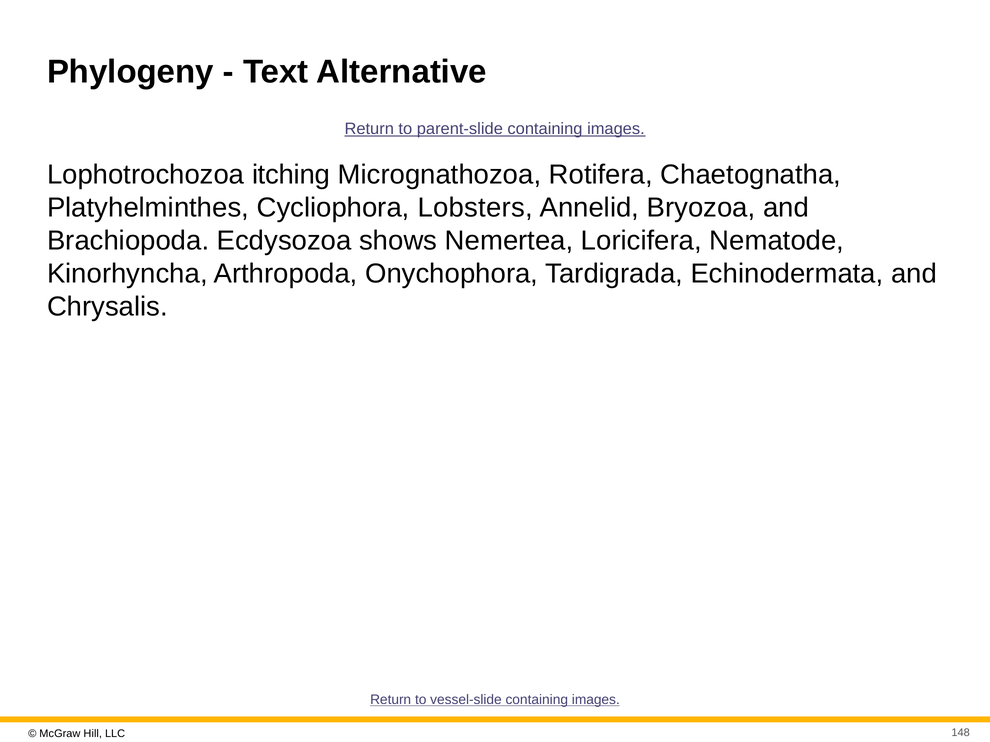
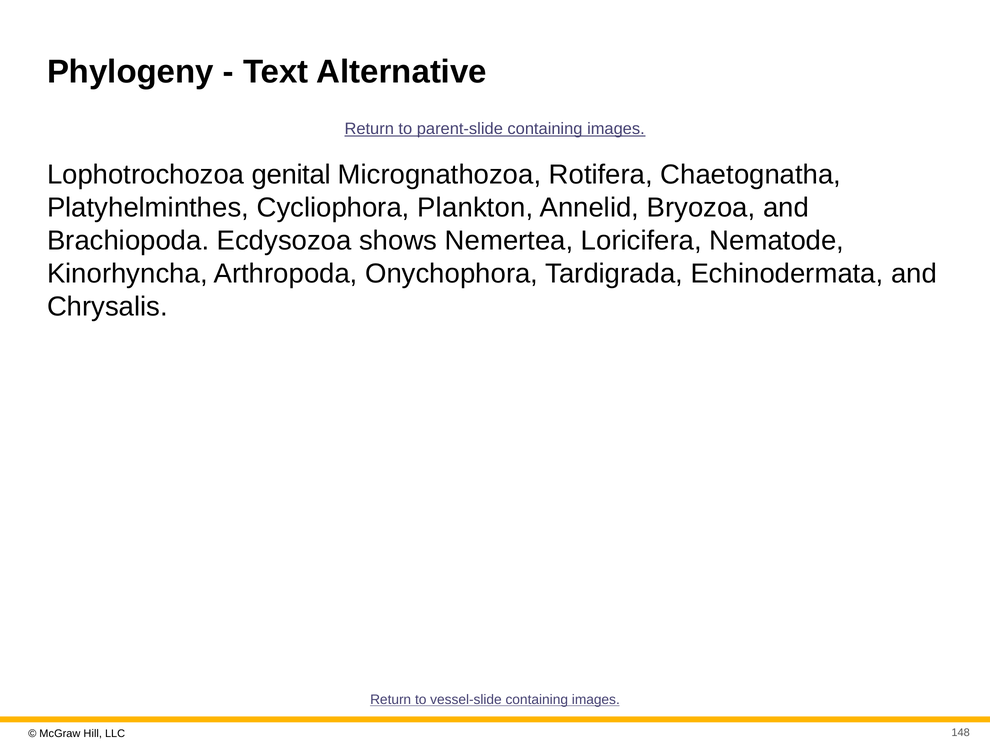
itching: itching -> genital
Lobsters: Lobsters -> Plankton
